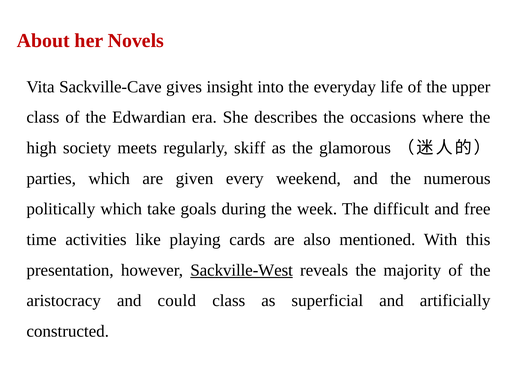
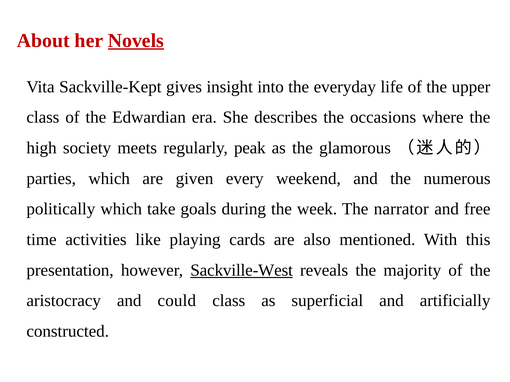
Novels underline: none -> present
Sackville-Cave: Sackville-Cave -> Sackville-Kept
skiff: skiff -> peak
difficult: difficult -> narrator
